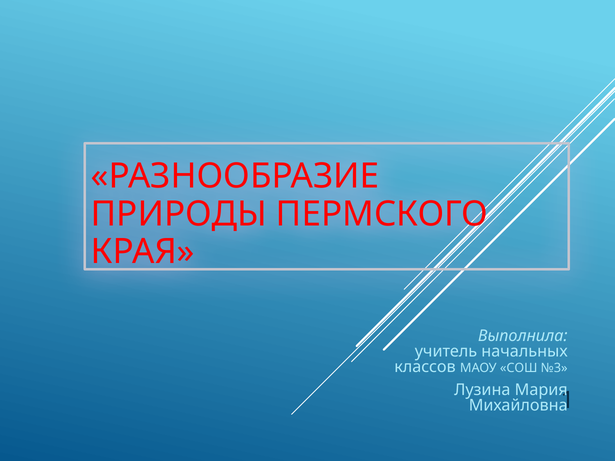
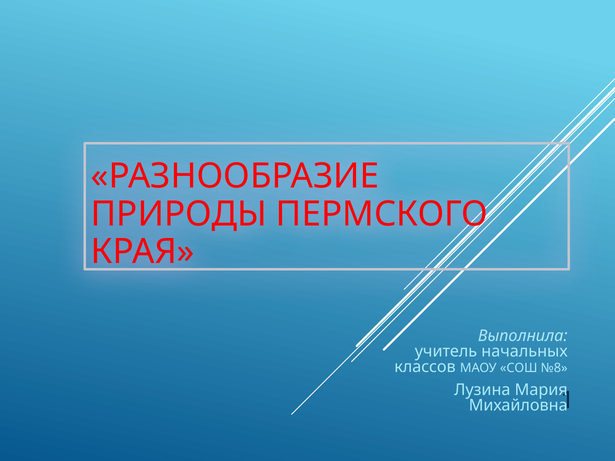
№3: №3 -> №8
